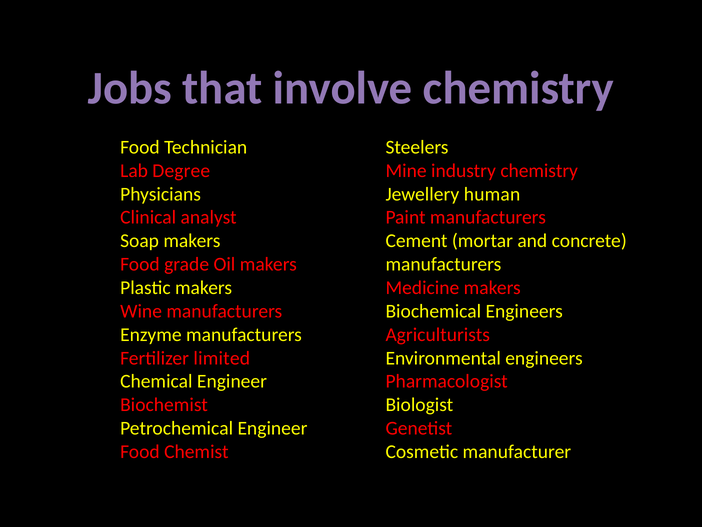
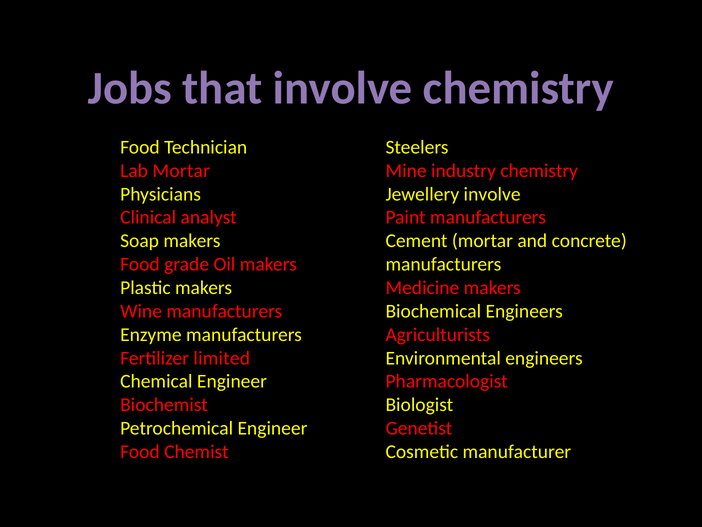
Lab Degree: Degree -> Mortar
Jewellery human: human -> involve
